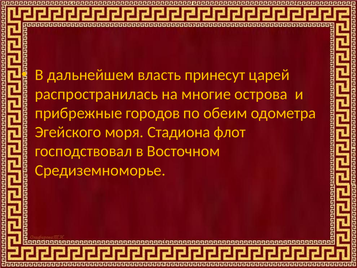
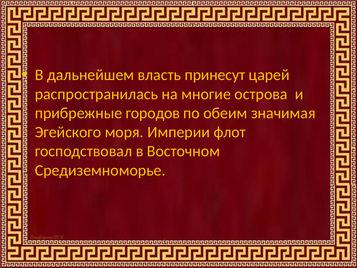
одометра: одометра -> значимая
Стадиона: Стадиона -> Империи
